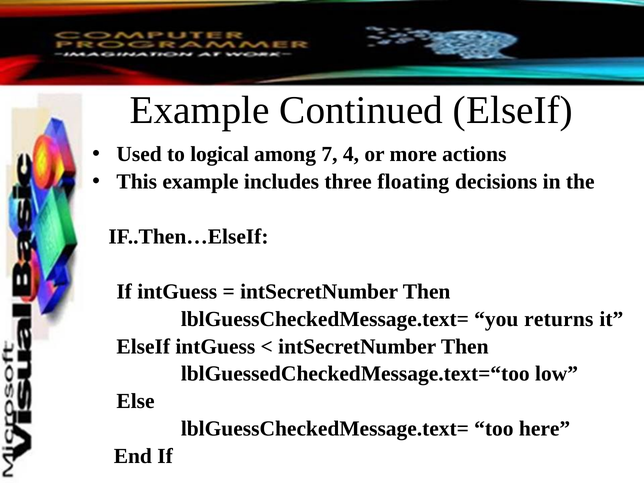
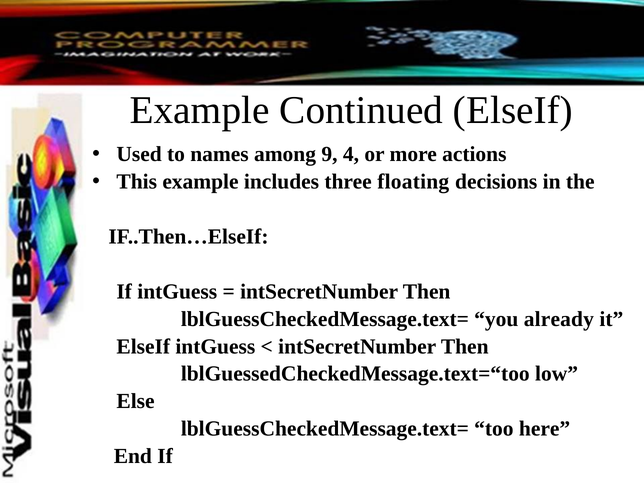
logical: logical -> names
7: 7 -> 9
returns: returns -> already
